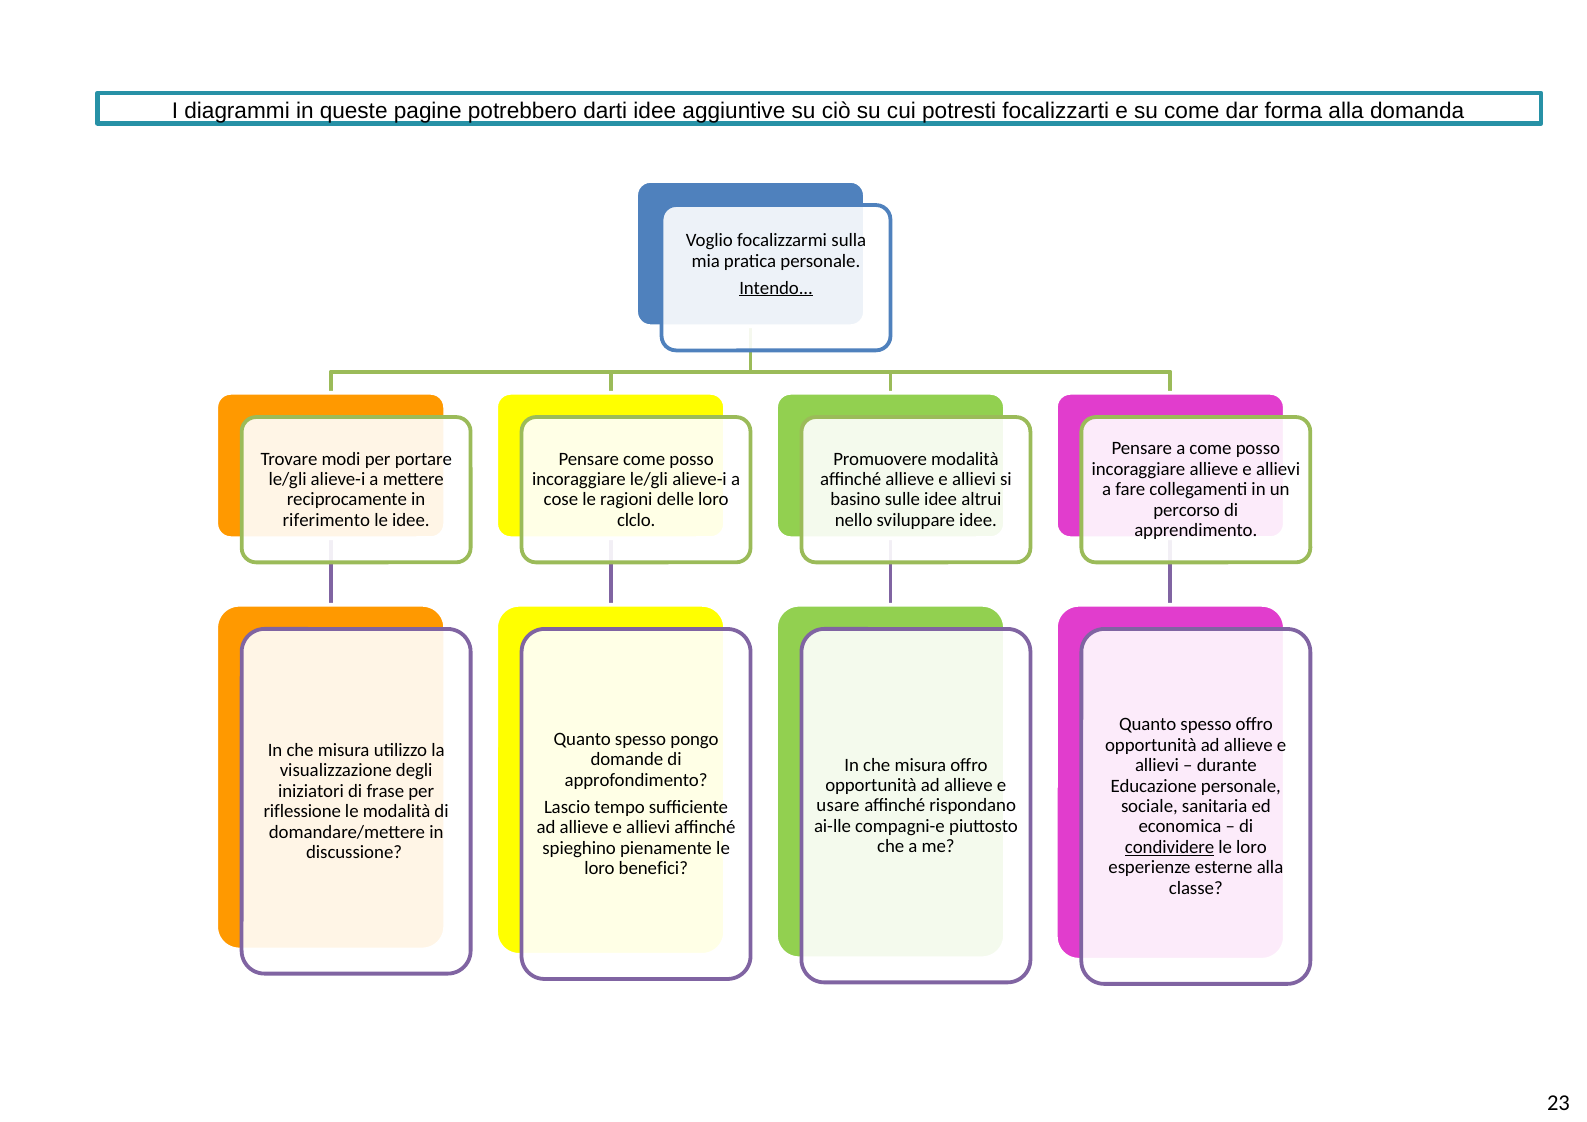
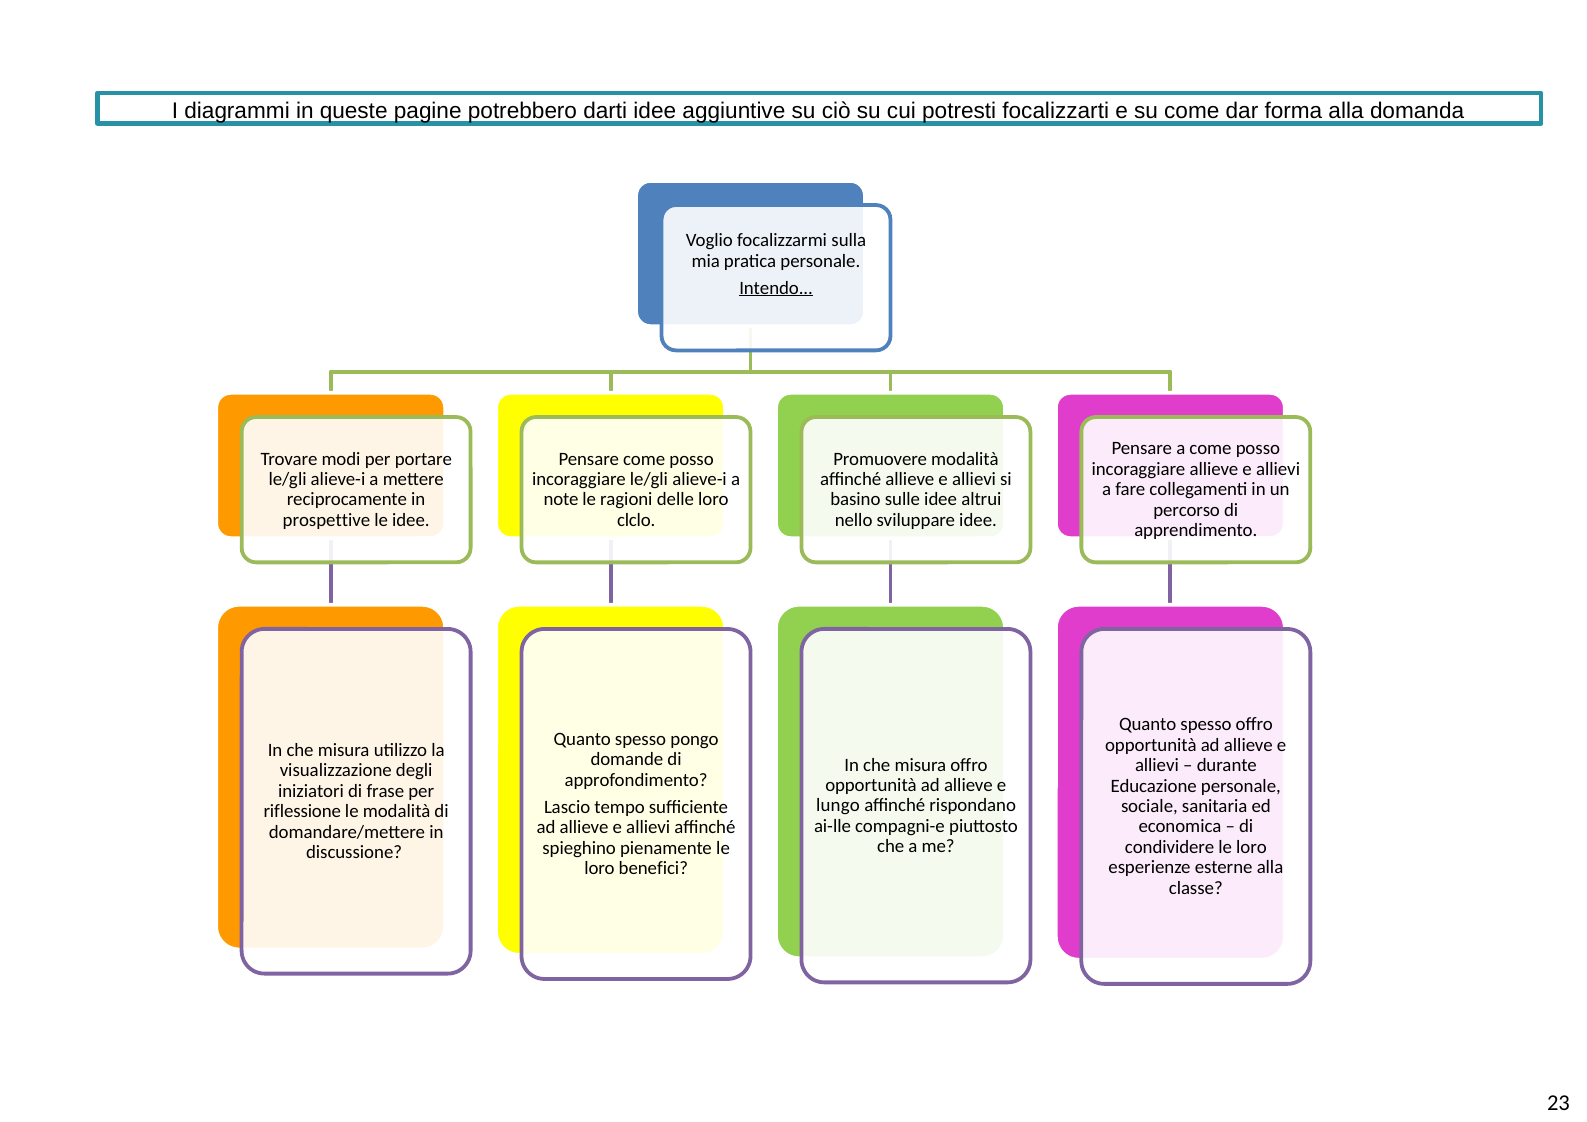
cose: cose -> note
riferimento: riferimento -> prospettive
usare: usare -> lungo
condividere underline: present -> none
